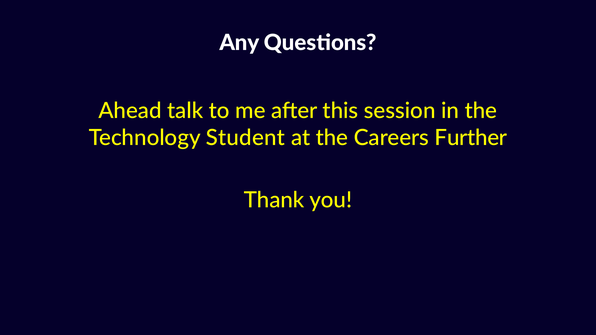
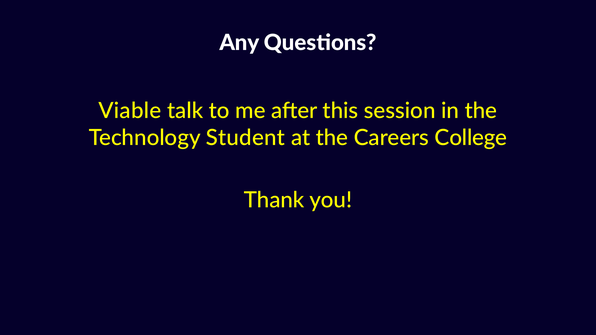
Ahead: Ahead -> Viable
Further: Further -> College
